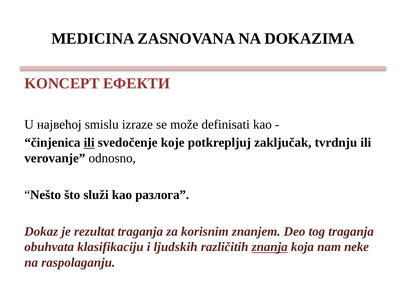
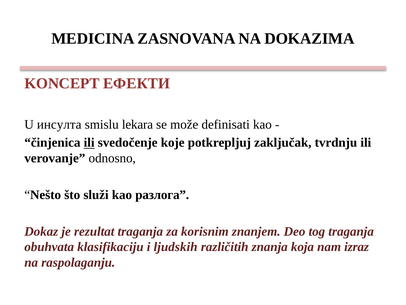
највећој: највећој -> инсулта
izraze: izraze -> lekara
znanja underline: present -> none
neke: neke -> izraz
